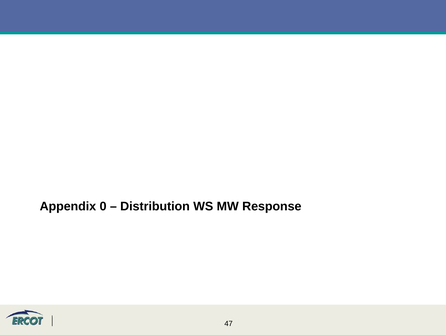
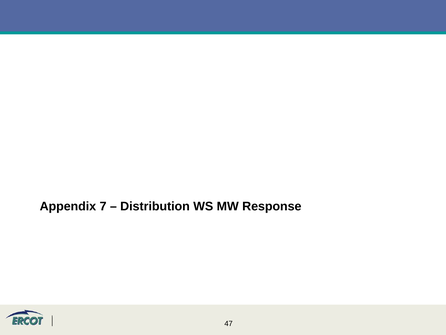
0: 0 -> 7
